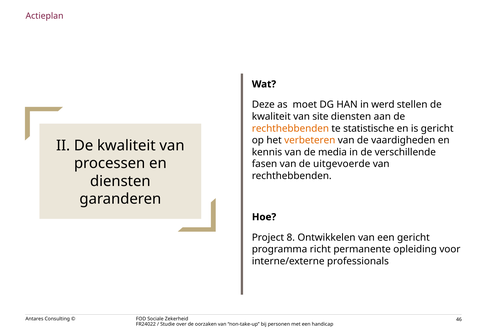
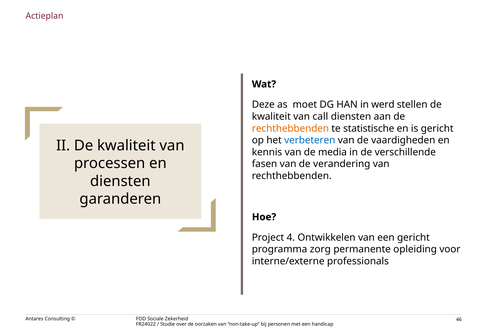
site: site -> call
verbeteren colour: orange -> blue
uitgevoerde: uitgevoerde -> verandering
8: 8 -> 4
richt: richt -> zorg
